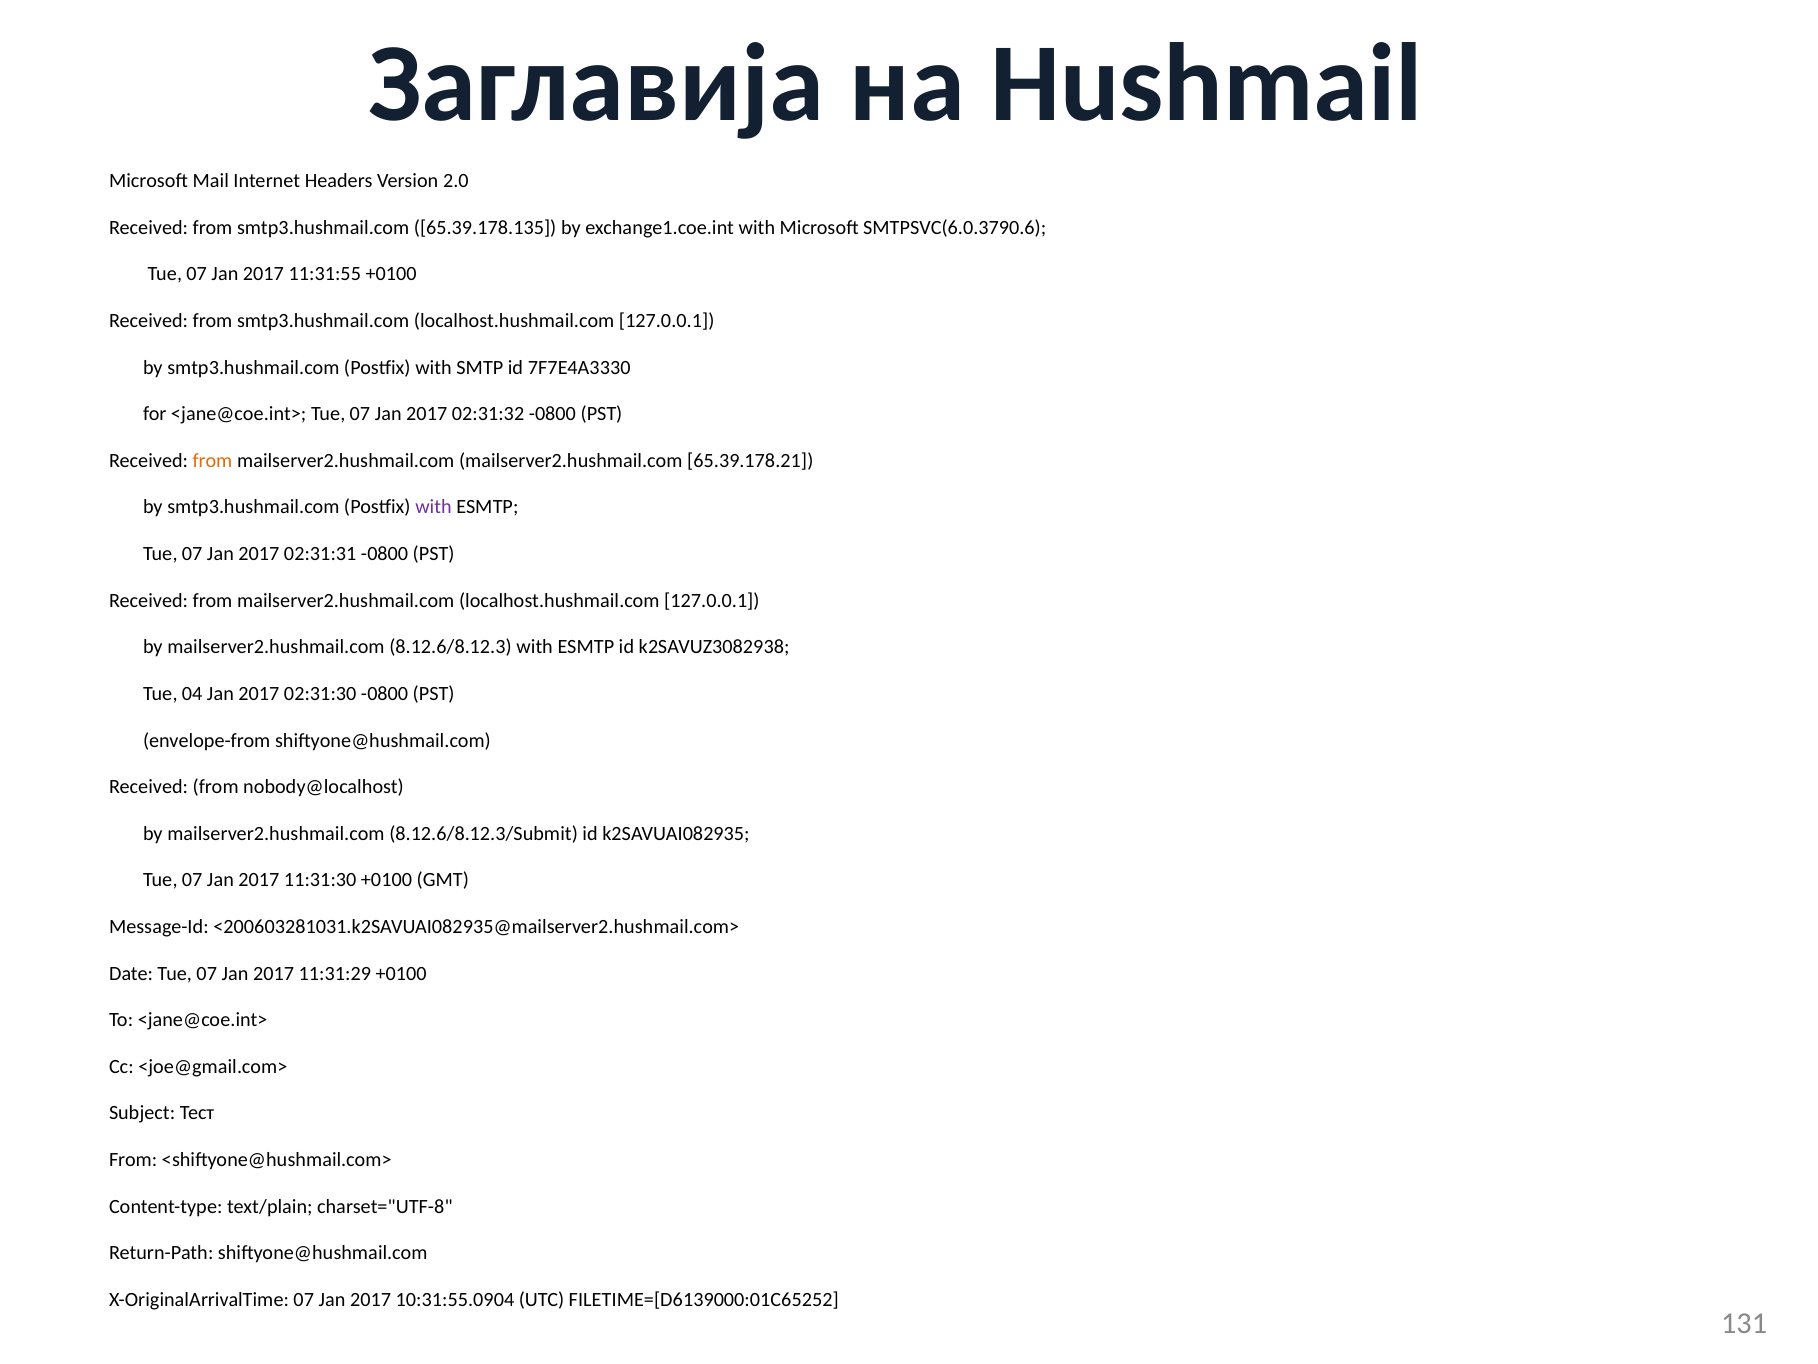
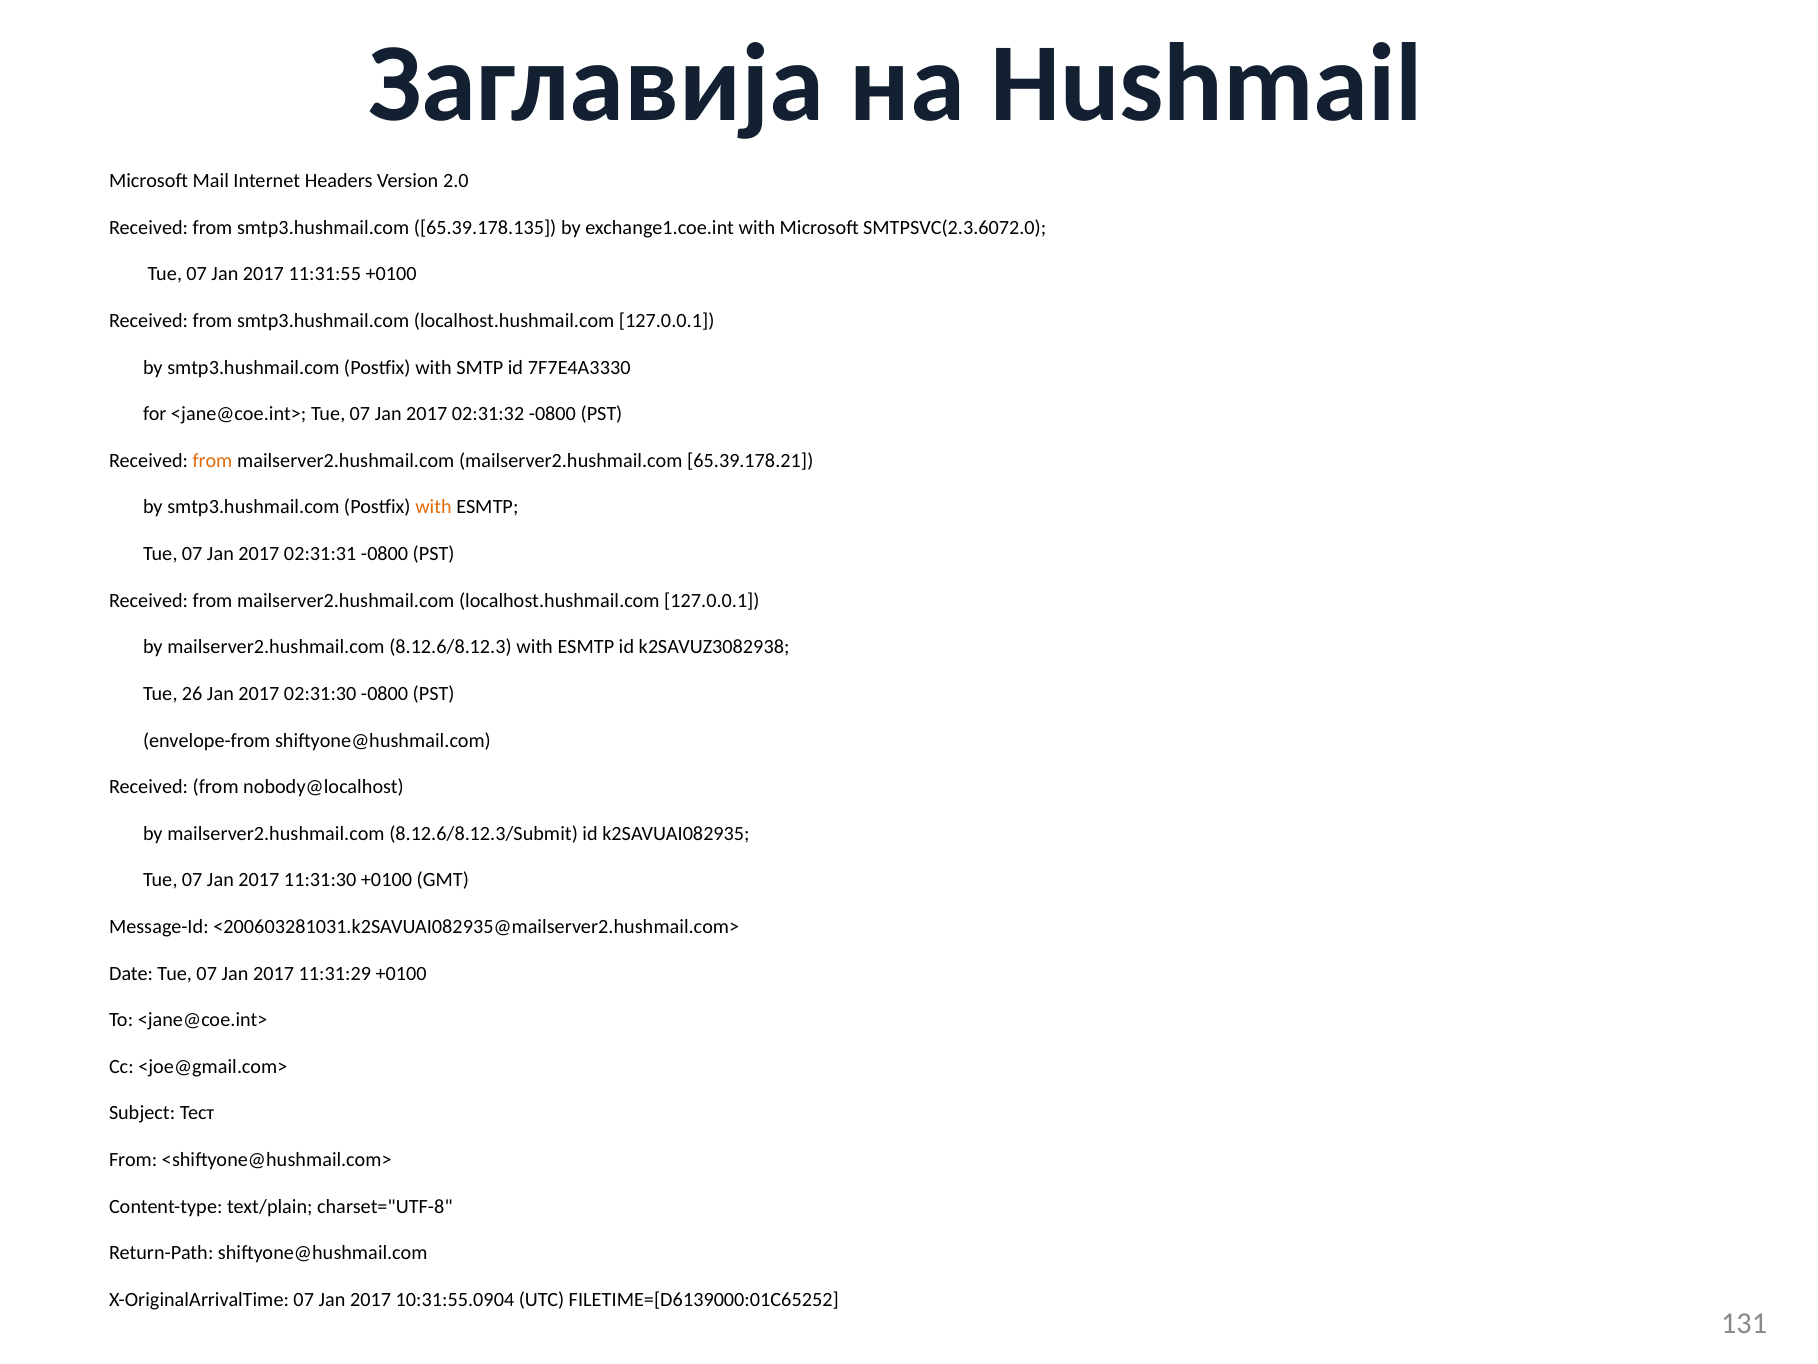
SMTPSVC(6.0.3790.6: SMTPSVC(6.0.3790.6 -> SMTPSVC(2.3.6072.0
with at (434, 507) colour: purple -> orange
04: 04 -> 26
